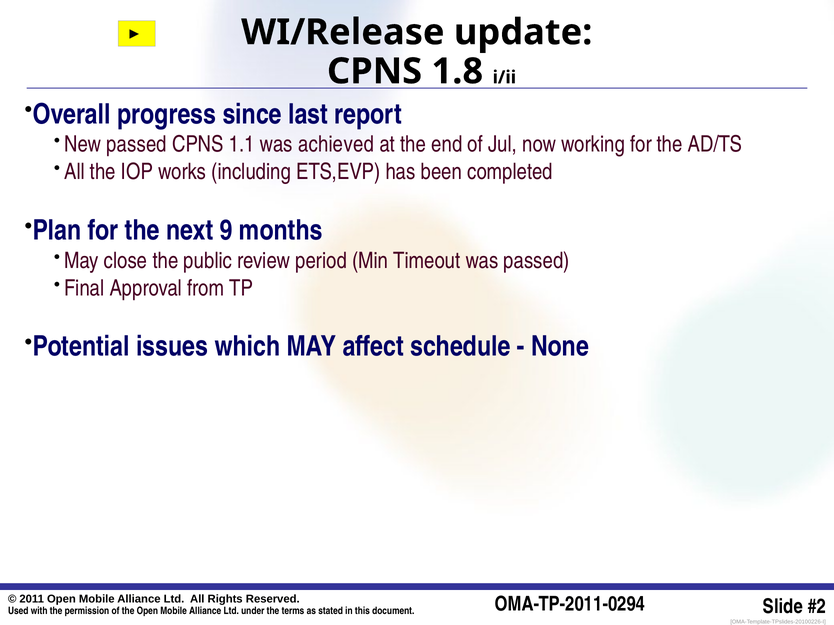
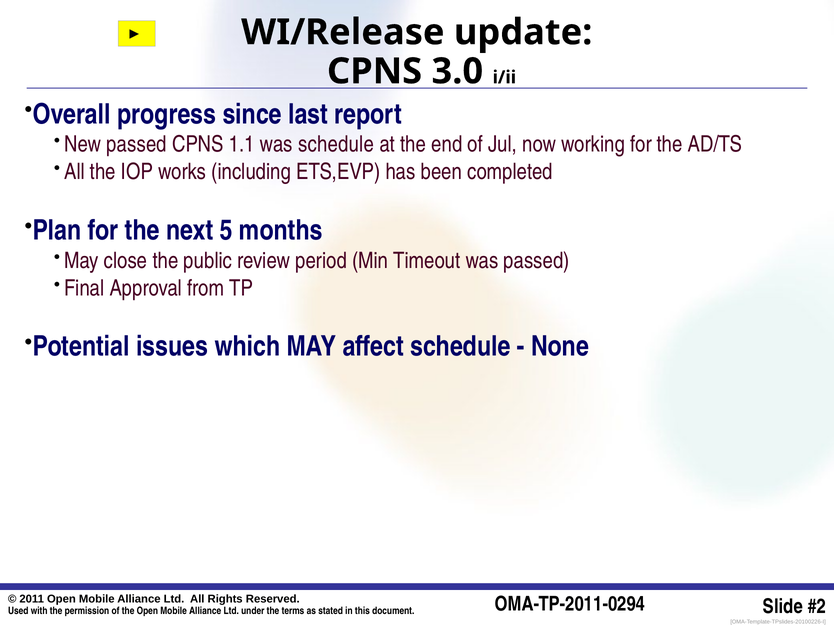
1.8: 1.8 -> 3.0
was achieved: achieved -> schedule
9: 9 -> 5
